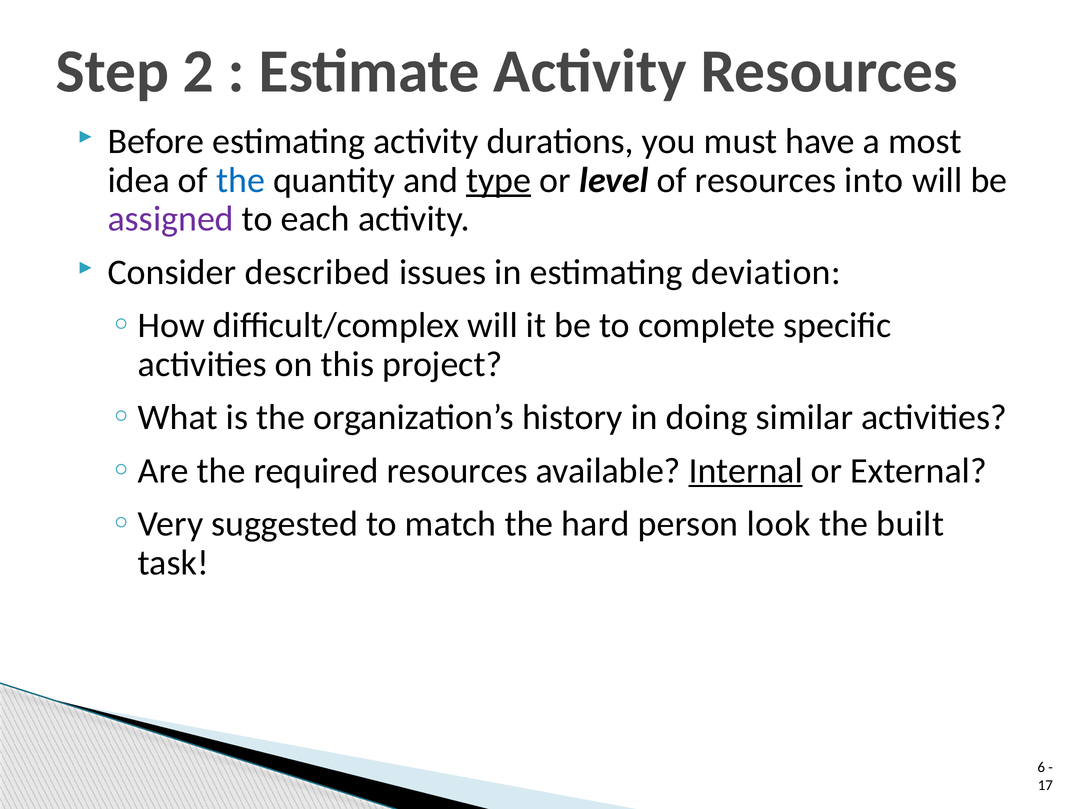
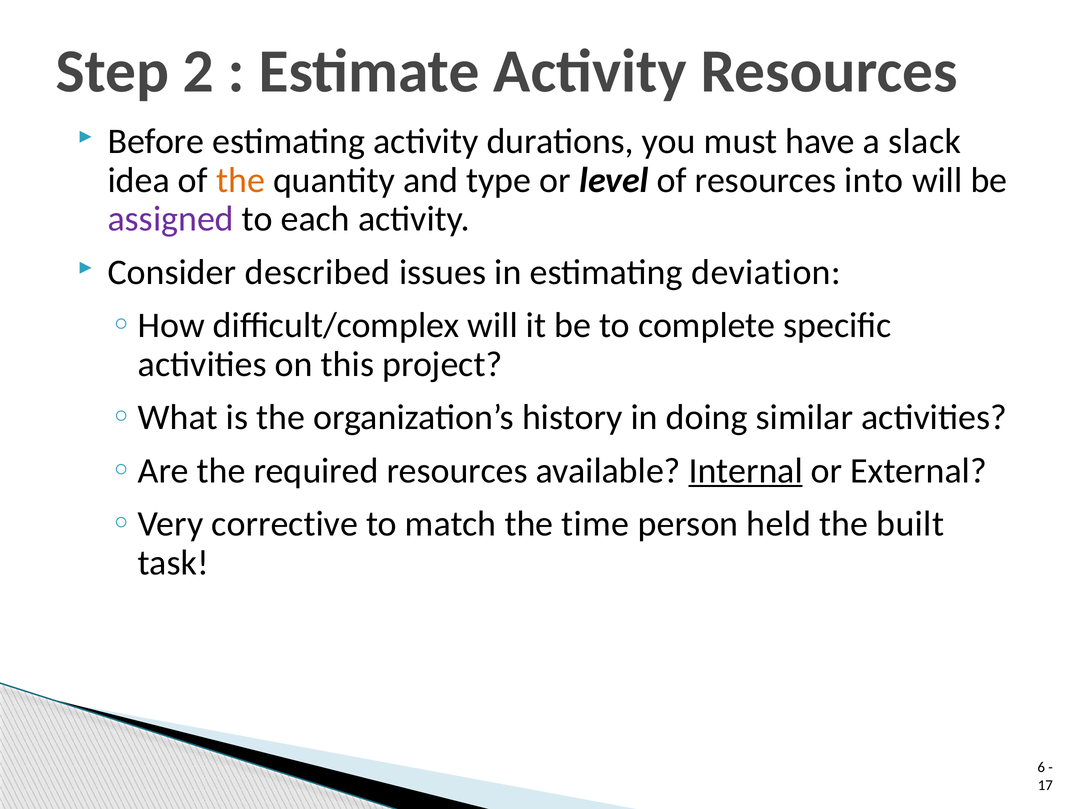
most: most -> slack
the at (241, 180) colour: blue -> orange
type underline: present -> none
suggested: suggested -> corrective
hard: hard -> time
look: look -> held
